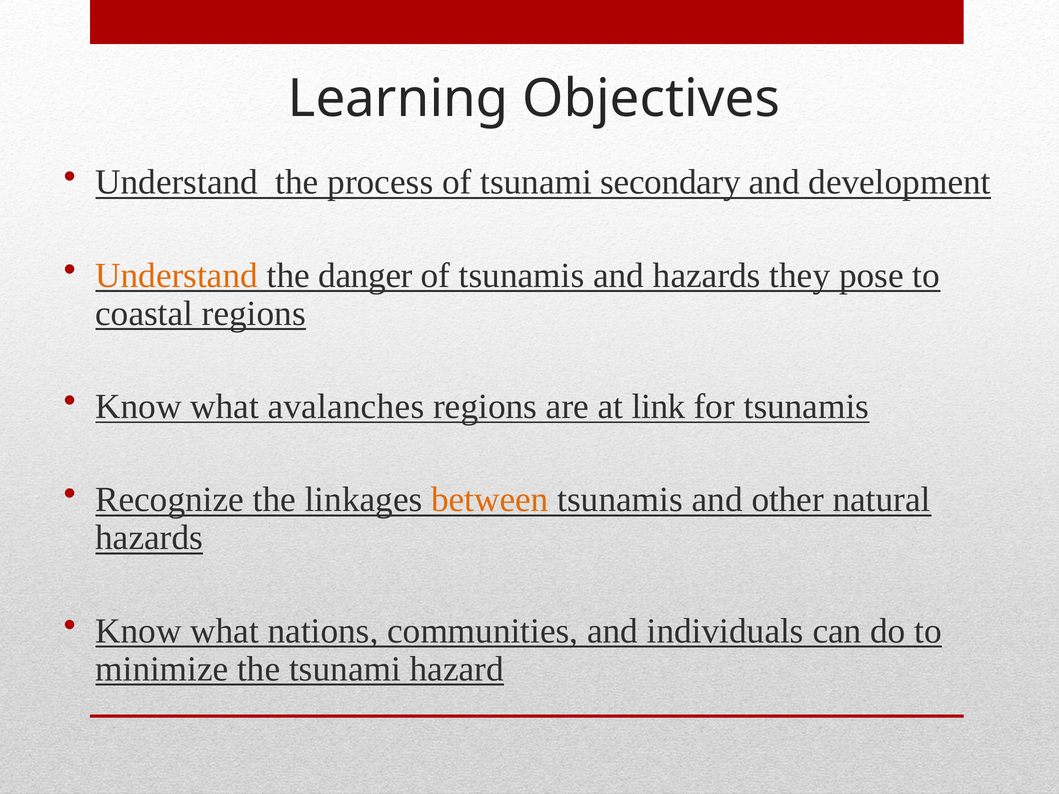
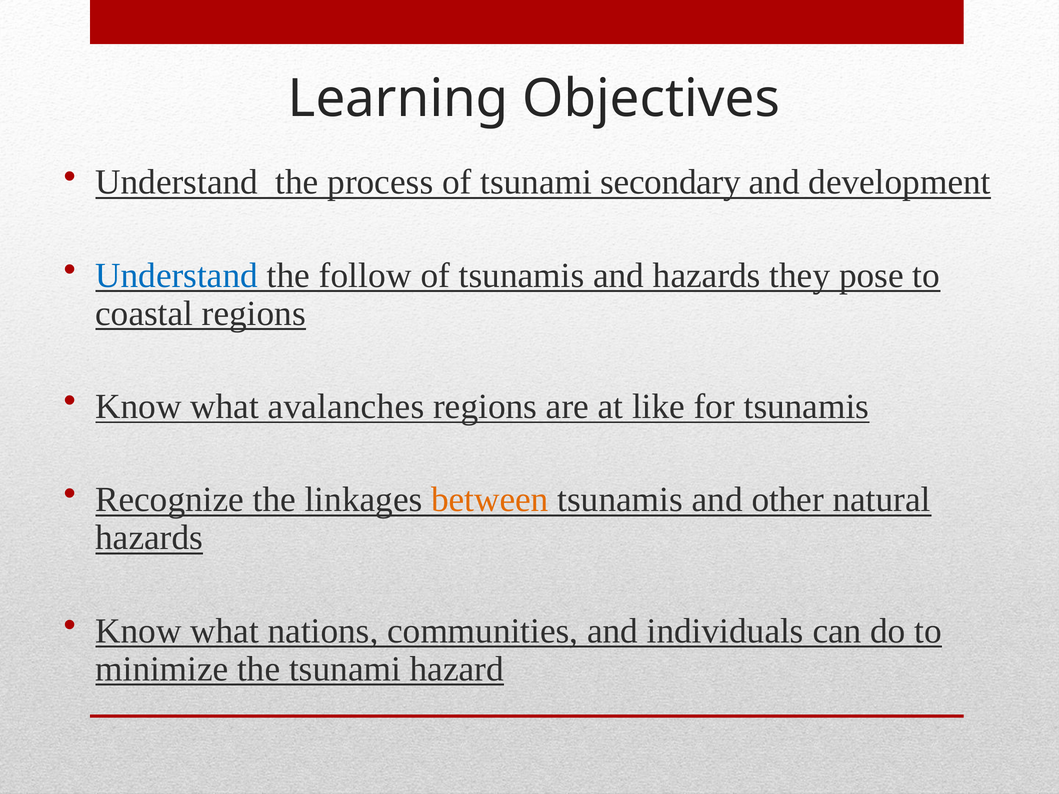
Understand at (177, 275) colour: orange -> blue
danger: danger -> follow
link: link -> like
